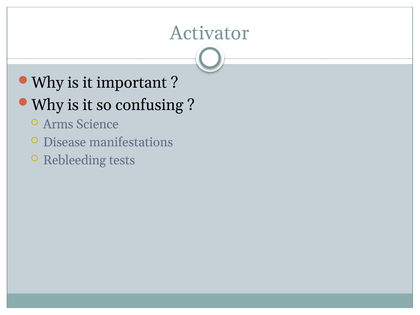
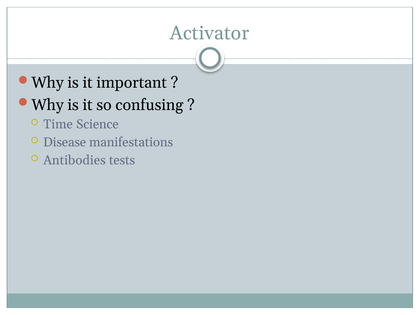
Arms: Arms -> Time
Rebleeding: Rebleeding -> Antibodies
